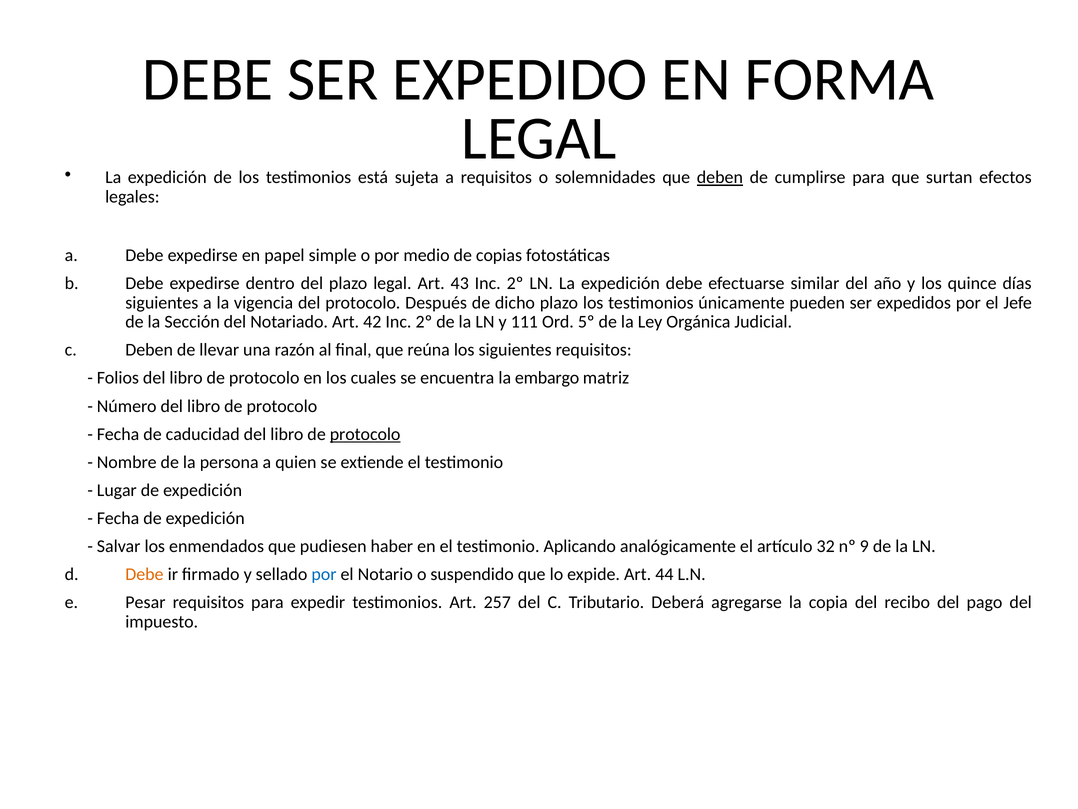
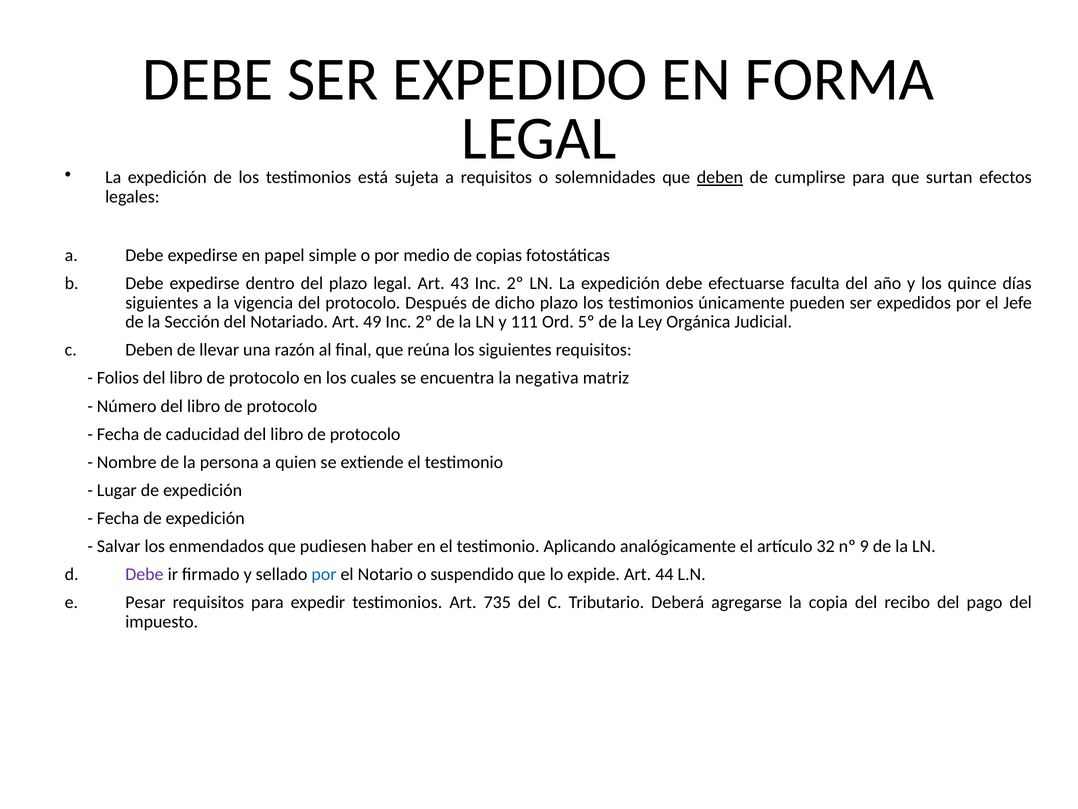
similar: similar -> faculta
42: 42 -> 49
embargo: embargo -> negativa
protocolo at (365, 434) underline: present -> none
Debe at (144, 574) colour: orange -> purple
257: 257 -> 735
